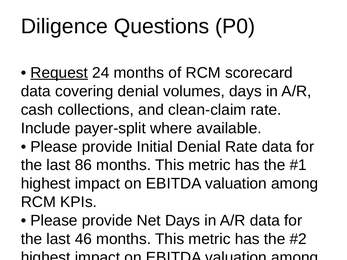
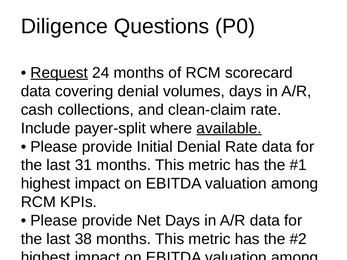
available underline: none -> present
86: 86 -> 31
46: 46 -> 38
